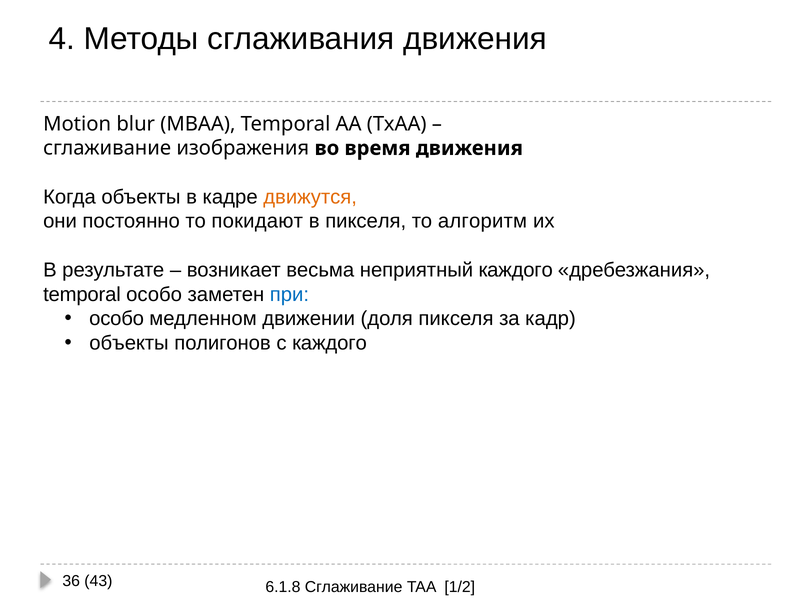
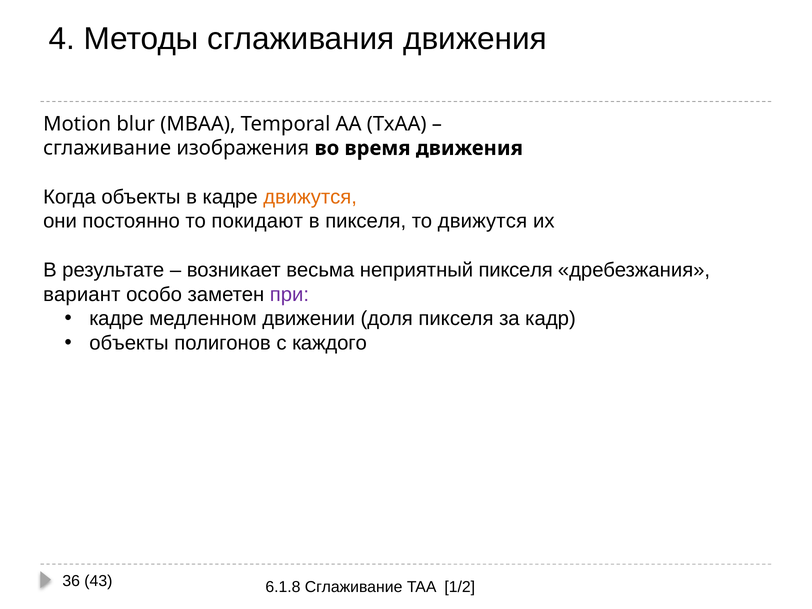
то алгоритм: алгоритм -> движутся
неприятный каждого: каждого -> пикселя
temporal at (82, 294): temporal -> вариант
при colour: blue -> purple
особо at (117, 319): особо -> кадре
